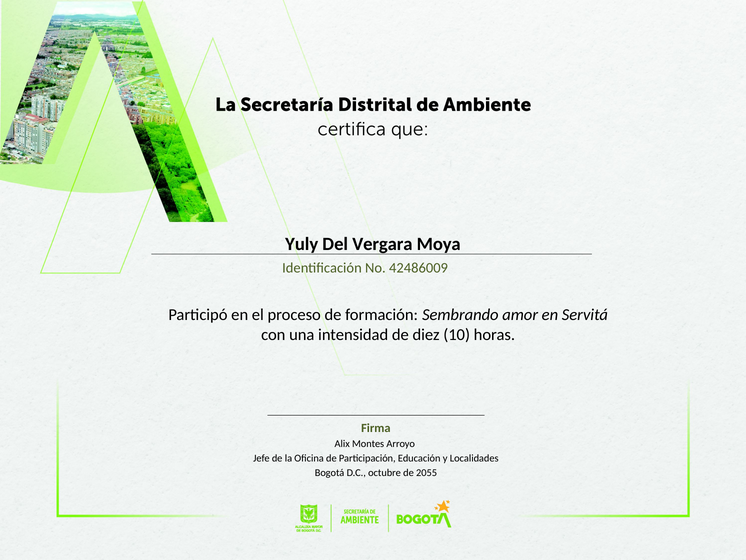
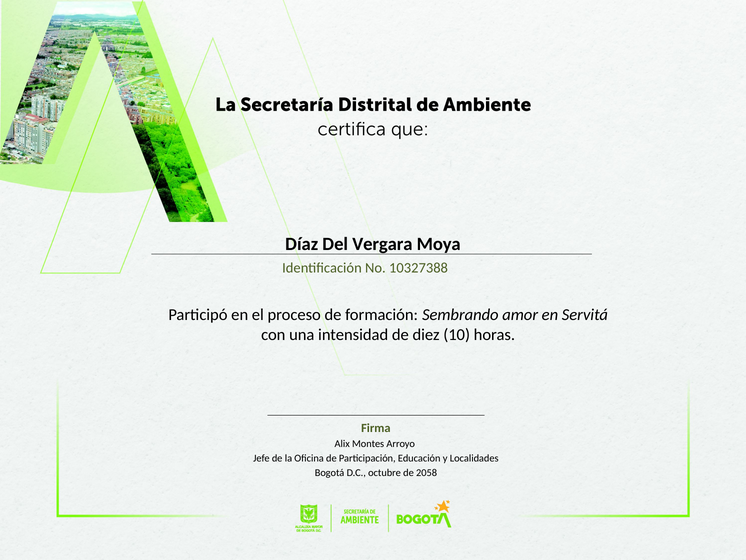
Yuly: Yuly -> Díaz
42486009: 42486009 -> 10327388
2055: 2055 -> 2058
